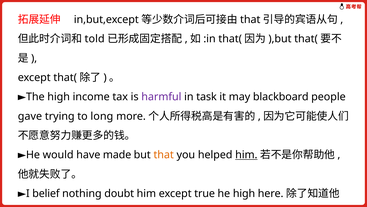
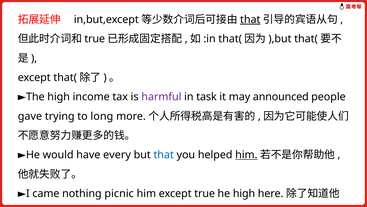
that at (250, 20) underline: none -> present
told at (95, 39): told -> true
blackboard: blackboard -> announced
made: made -> every
that at (164, 154) colour: orange -> blue
belief: belief -> came
doubt: doubt -> picnic
